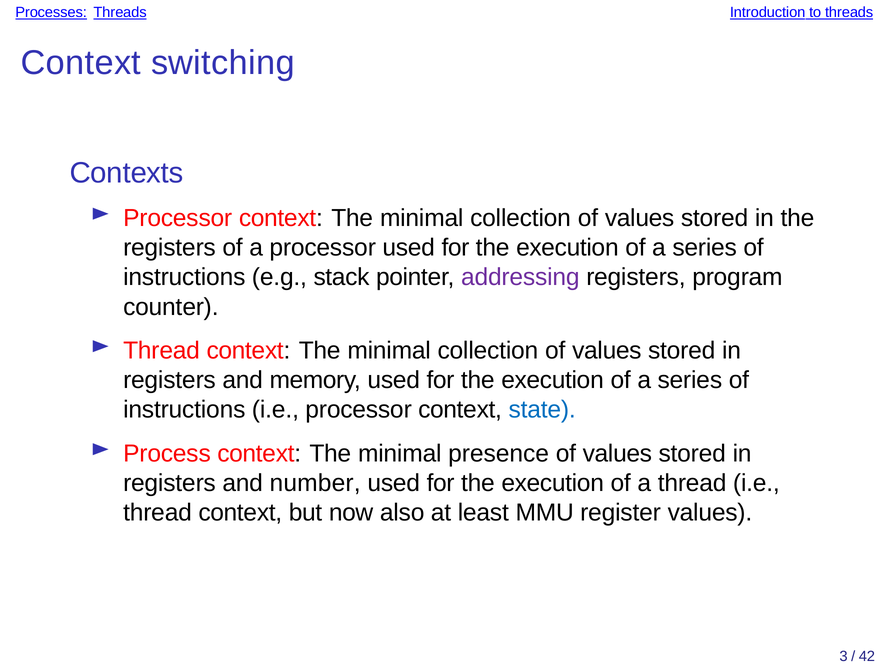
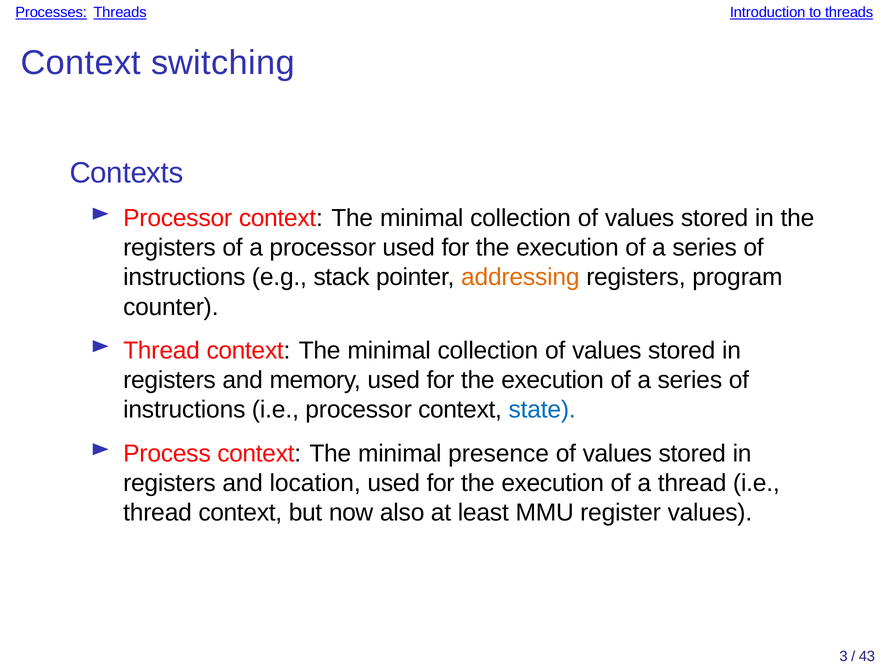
addressing colour: purple -> orange
number: number -> location
42: 42 -> 43
